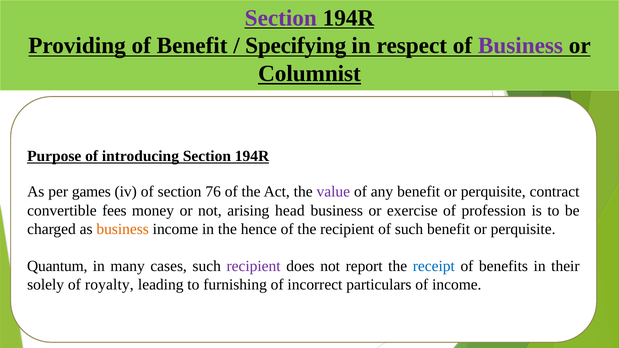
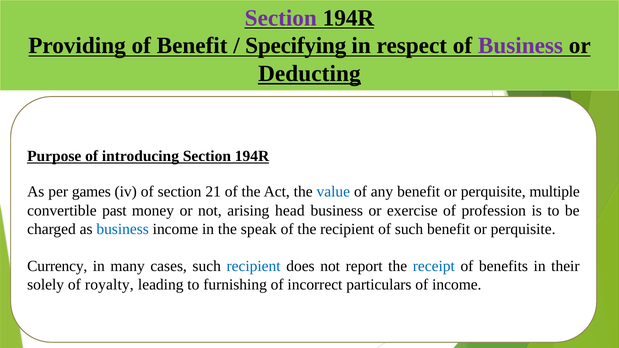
Columnist: Columnist -> Deducting
76: 76 -> 21
value colour: purple -> blue
contract: contract -> multiple
fees: fees -> past
business at (123, 229) colour: orange -> blue
hence: hence -> speak
Quantum: Quantum -> Currency
recipient at (254, 266) colour: purple -> blue
